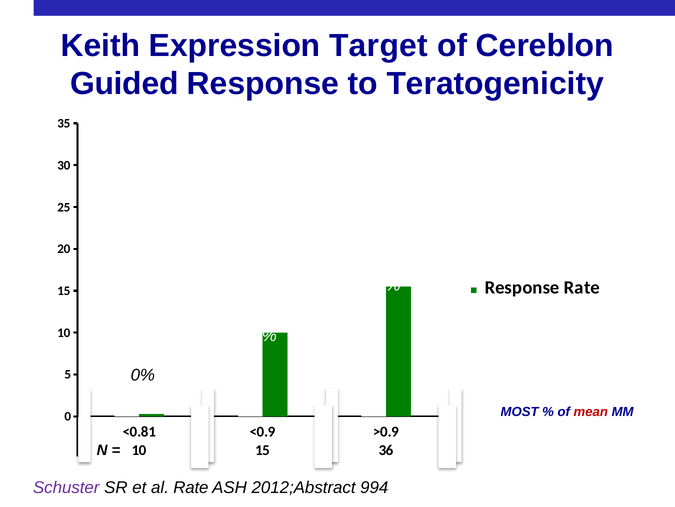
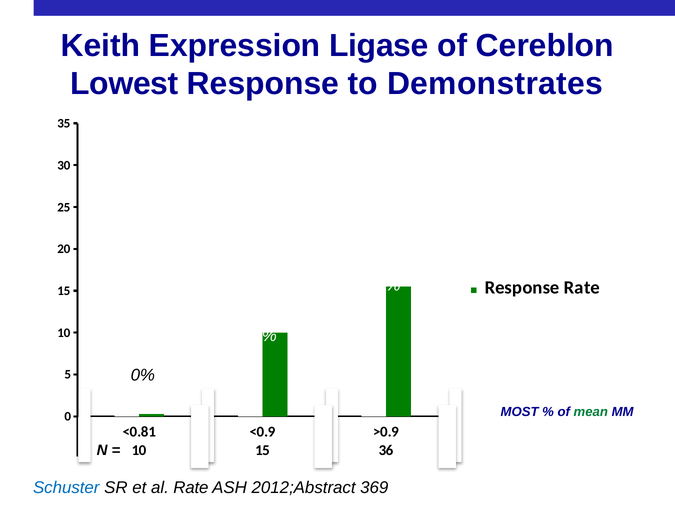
Target: Target -> Ligase
Guided: Guided -> Lowest
Teratogenicity: Teratogenicity -> Demonstrates
mean colour: red -> green
Schuster colour: purple -> blue
994: 994 -> 369
